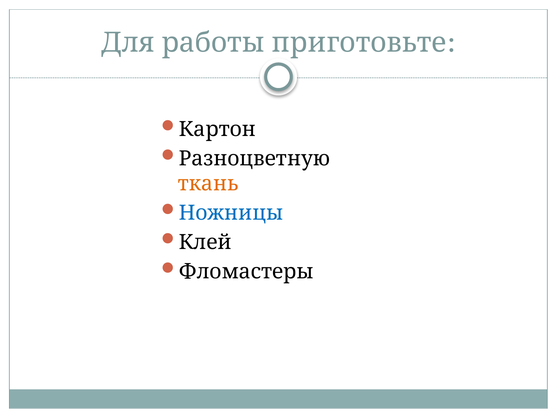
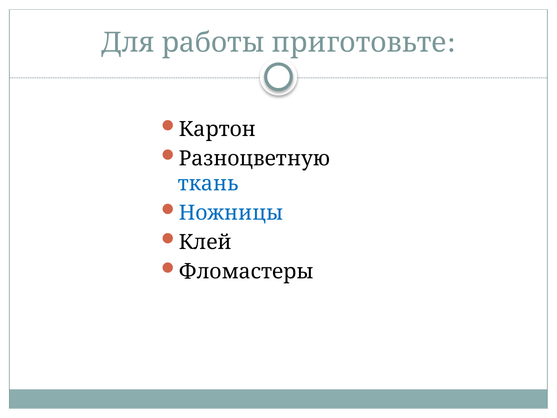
ткань colour: orange -> blue
